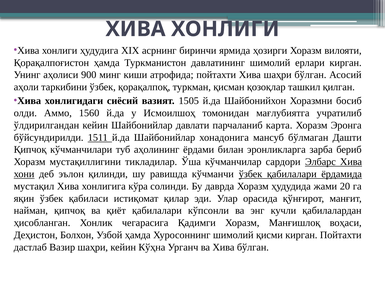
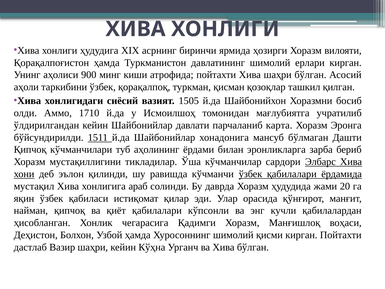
1560: 1560 -> 1710
кўра: кўра -> араб
